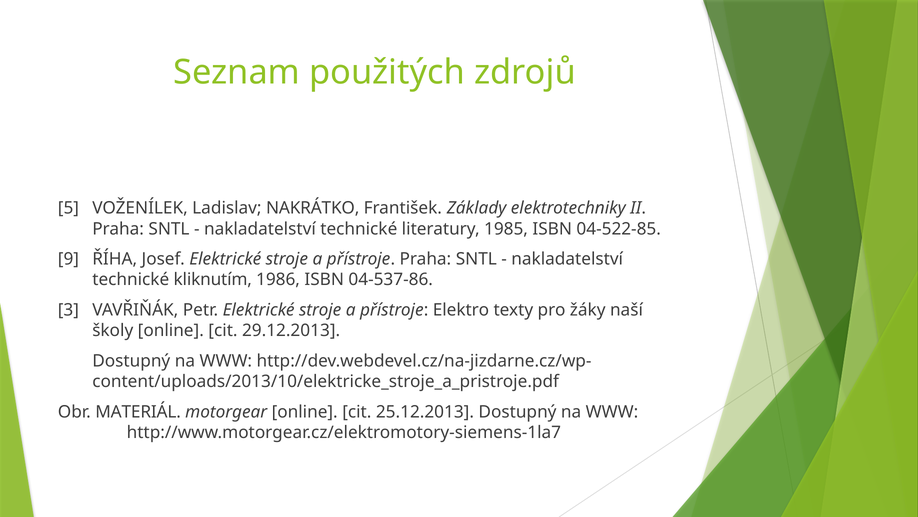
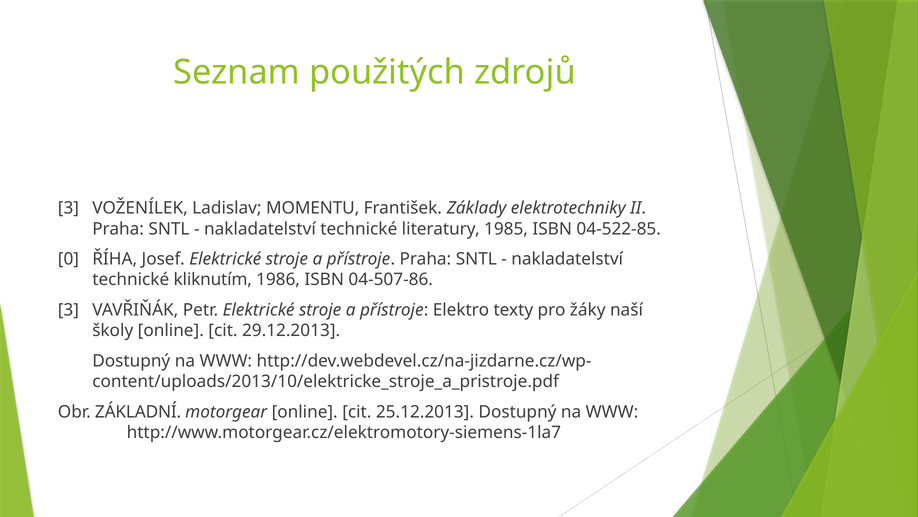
5 at (68, 208): 5 -> 3
NAKRÁTKO: NAKRÁTKO -> MOMENTU
9: 9 -> 0
04-537-86: 04-537-86 -> 04-507-86
MATERIÁL: MATERIÁL -> ZÁKLADNÍ
